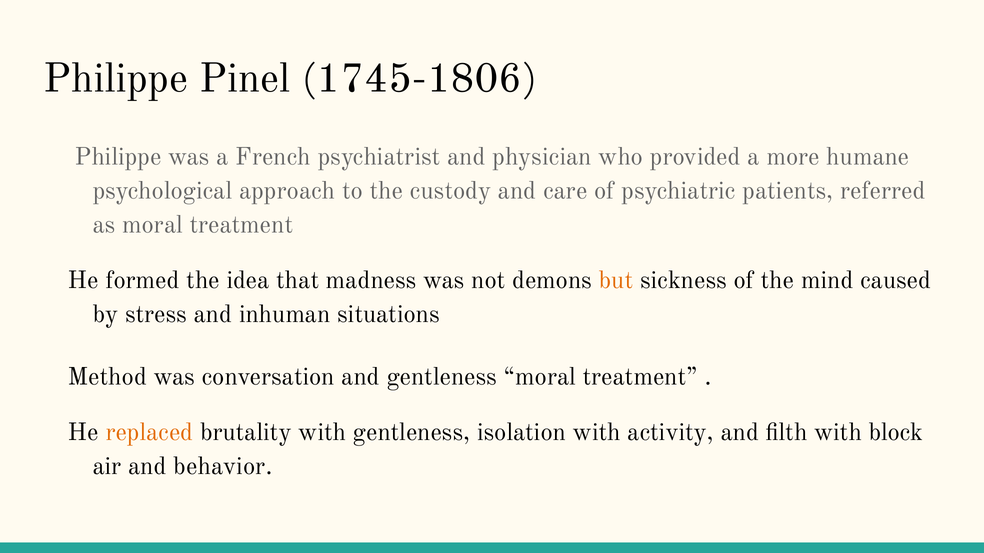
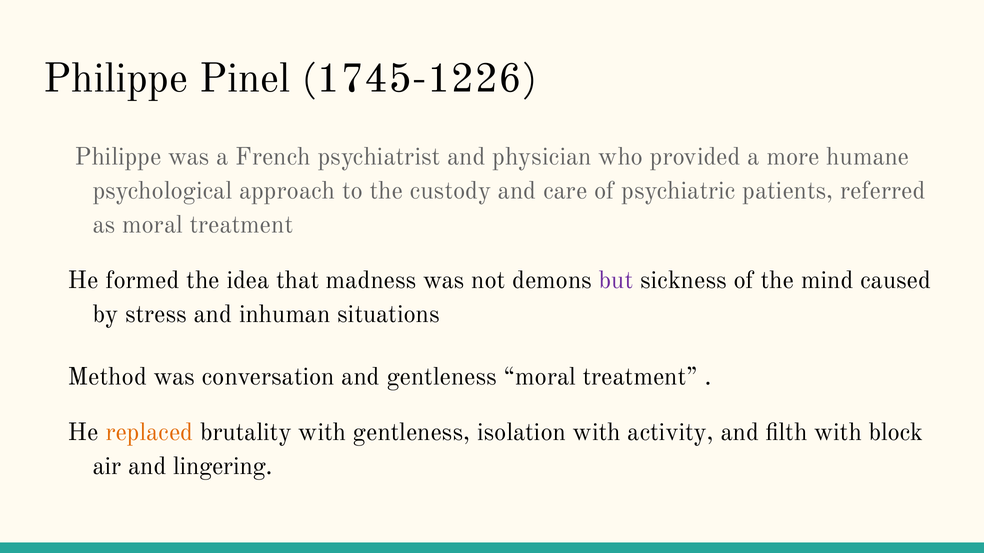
1745-1806: 1745-1806 -> 1745-1226
but colour: orange -> purple
behavior: behavior -> lingering
